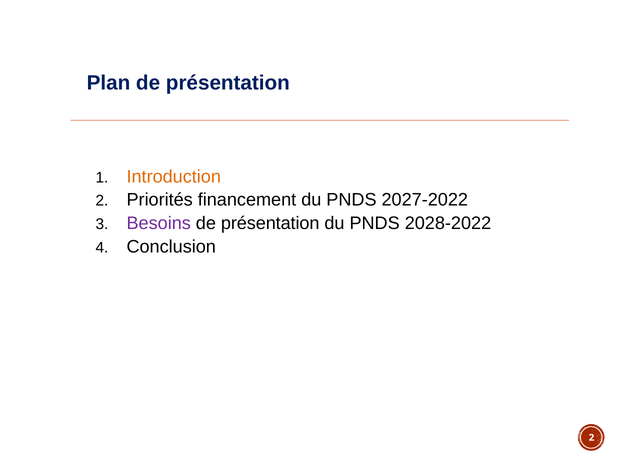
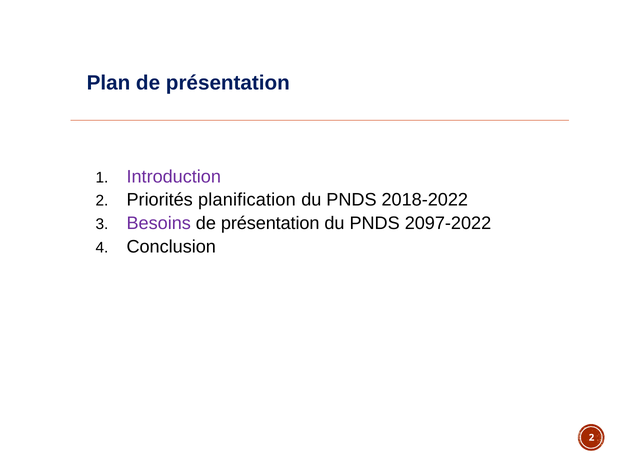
Introduction colour: orange -> purple
financement: financement -> planification
2027-2022: 2027-2022 -> 2018-2022
2028-2022: 2028-2022 -> 2097-2022
